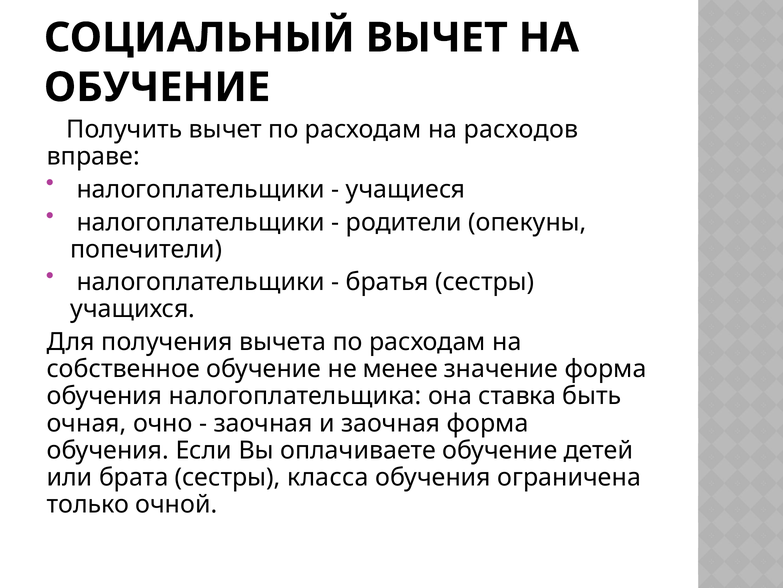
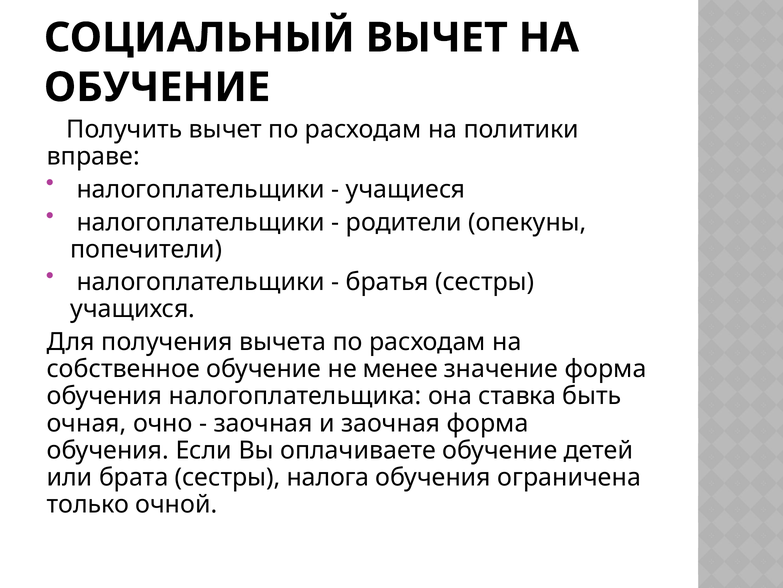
расходов: расходов -> политики
класса: класса -> налога
